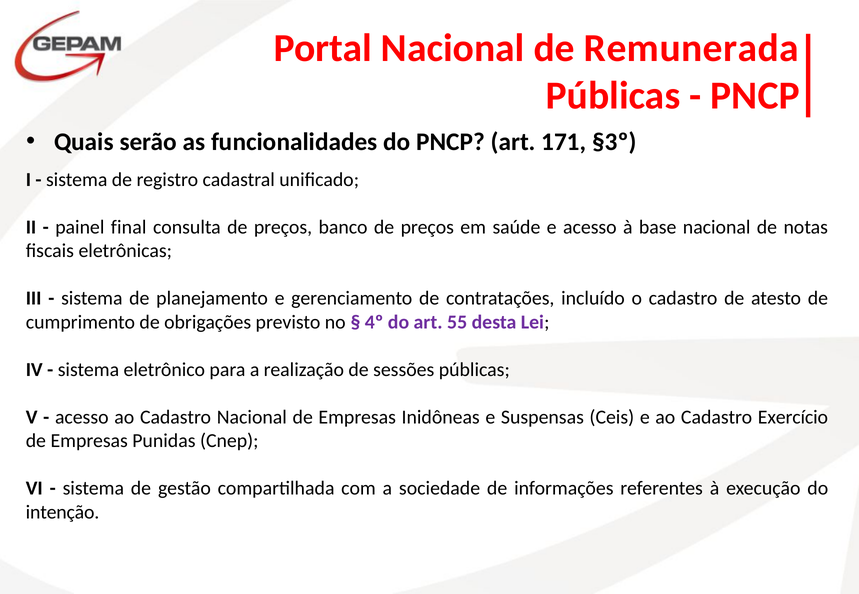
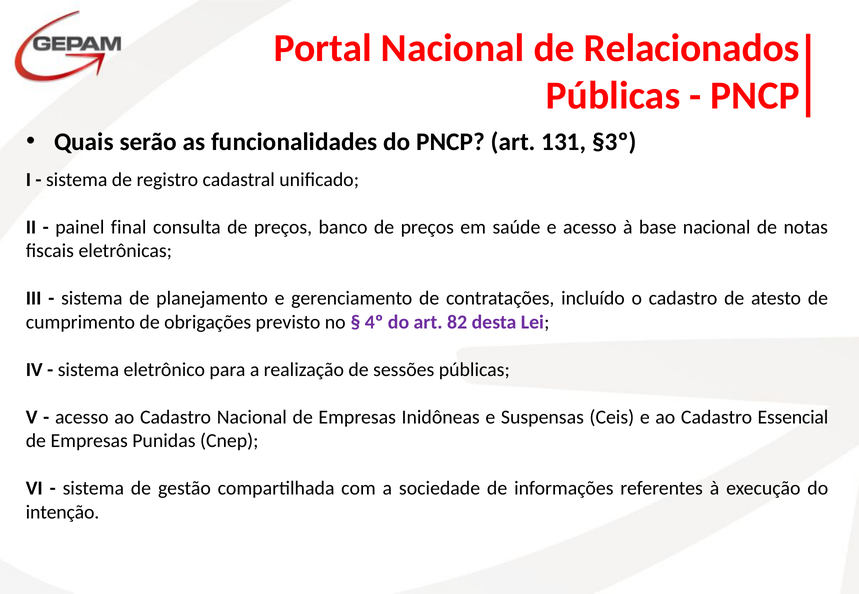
Remunerada: Remunerada -> Relacionados
171: 171 -> 131
55: 55 -> 82
Exercício: Exercício -> Essencial
